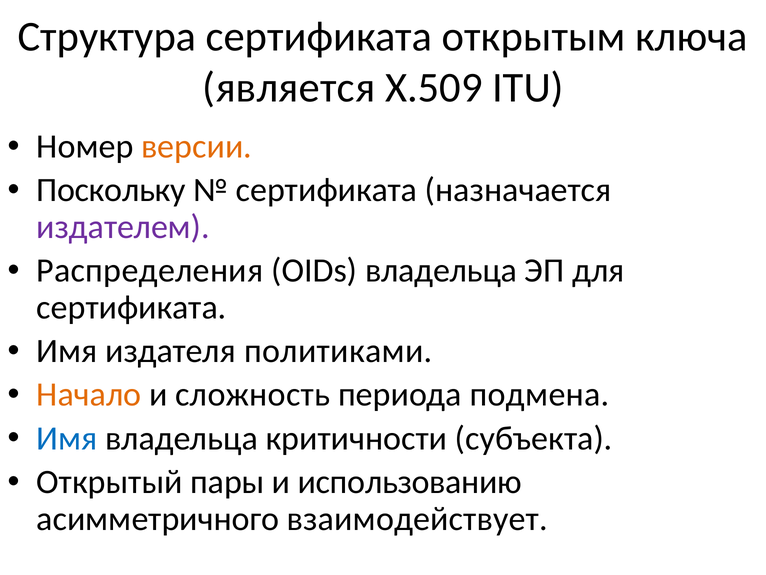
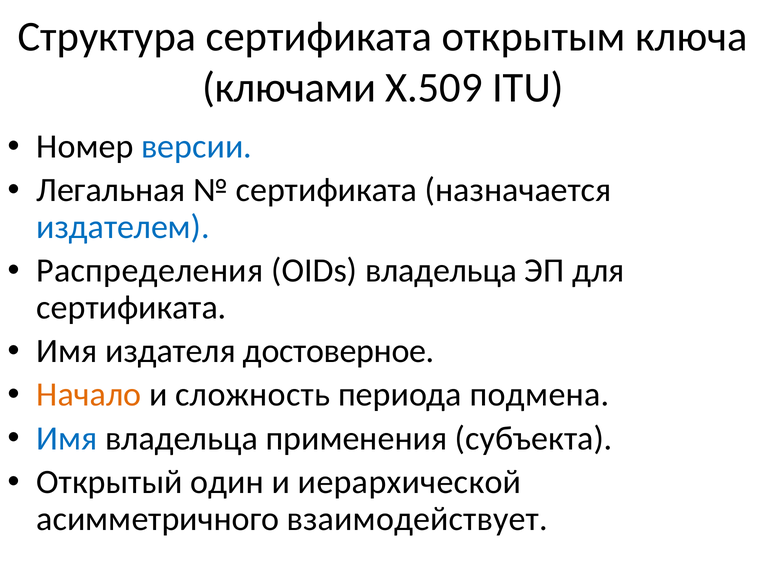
является: является -> ключами
версии colour: orange -> blue
Поскольку: Поскольку -> Легальная
издателем colour: purple -> blue
политиками: политиками -> достоверное
критичности: критичности -> применения
пары: пары -> один
использованию: использованию -> иерархической
